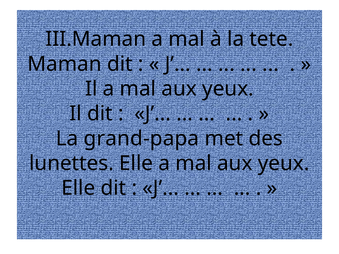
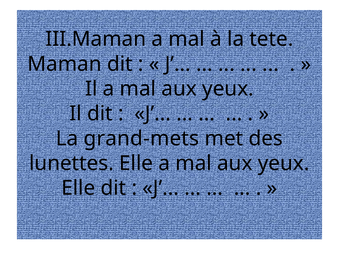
grand-papa: grand-papa -> grand-mets
